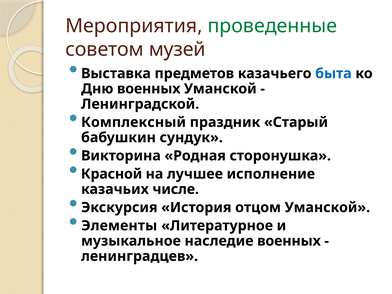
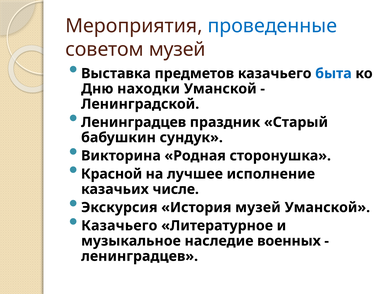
проведенные colour: green -> blue
Дню военных: военных -> находки
Комплексный at (134, 122): Комплексный -> Ленинградцев
История отцом: отцом -> музей
Элементы at (119, 226): Элементы -> Казачьего
